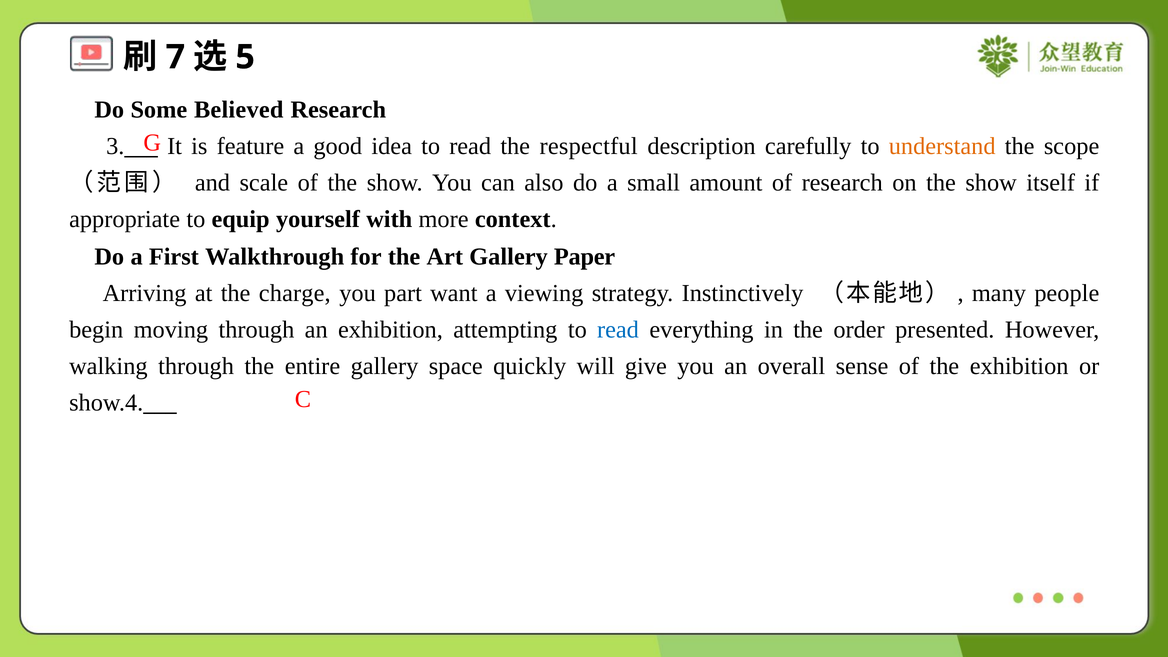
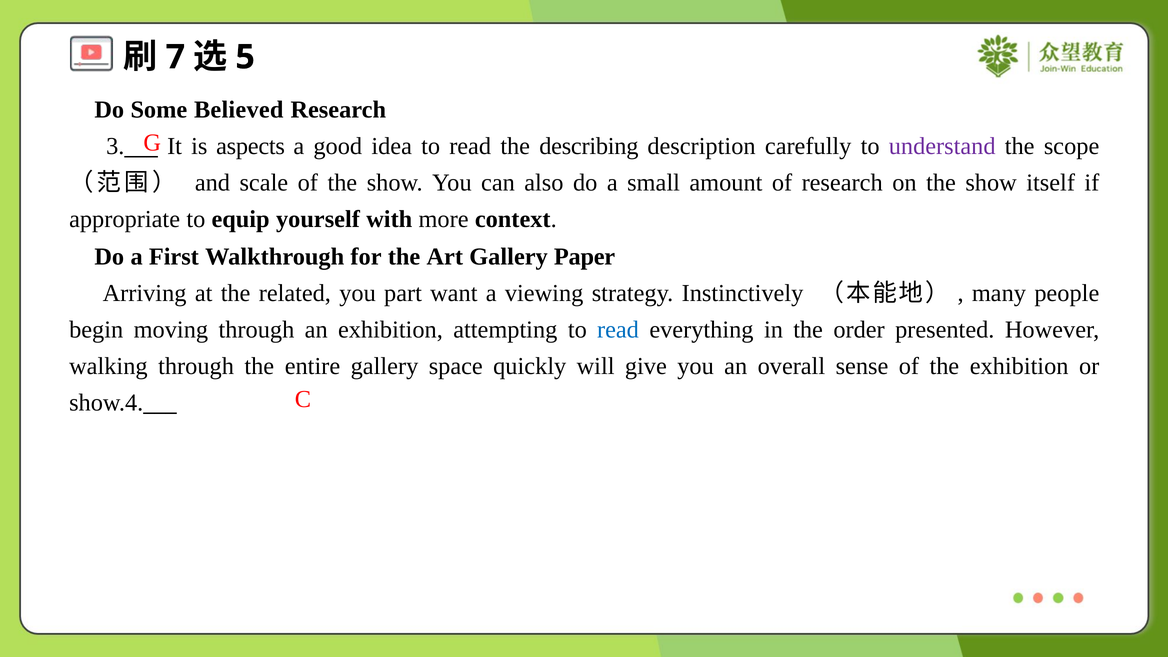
feature: feature -> aspects
respectful: respectful -> describing
understand colour: orange -> purple
charge: charge -> related
